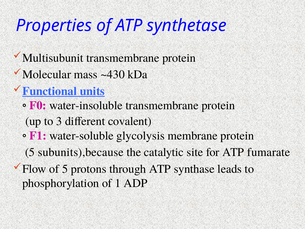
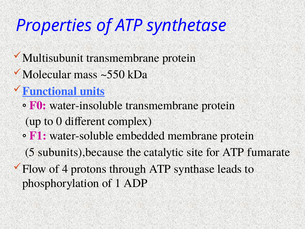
~430: ~430 -> ~550
3: 3 -> 0
covalent: covalent -> complex
glycolysis: glycolysis -> embedded
of 5: 5 -> 4
